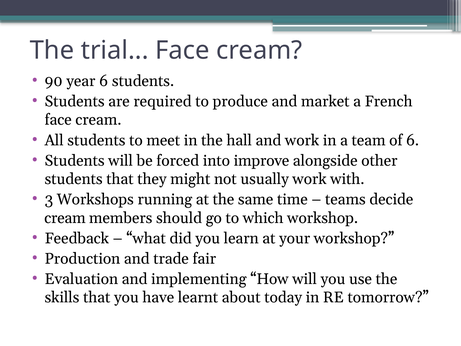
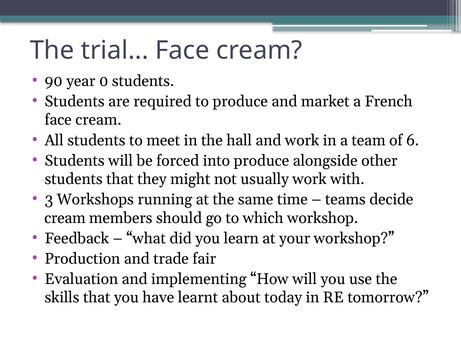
year 6: 6 -> 0
into improve: improve -> produce
